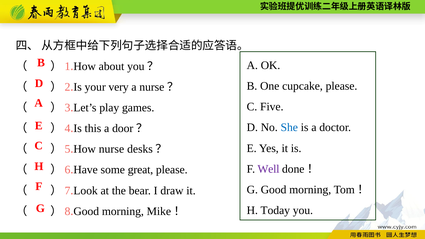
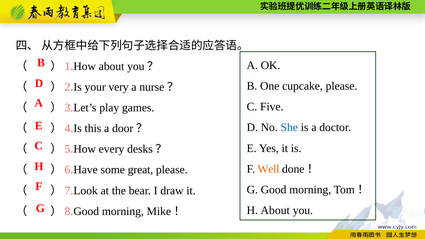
nurse: nurse -> every
Well colour: purple -> orange
H Today: Today -> About
